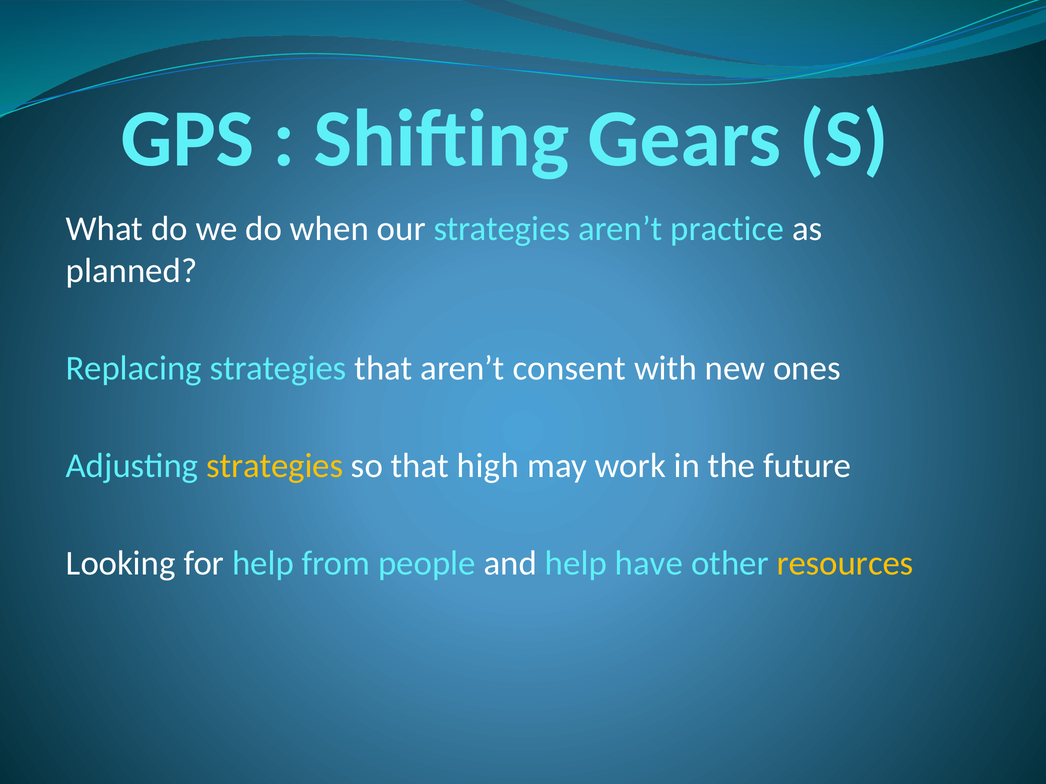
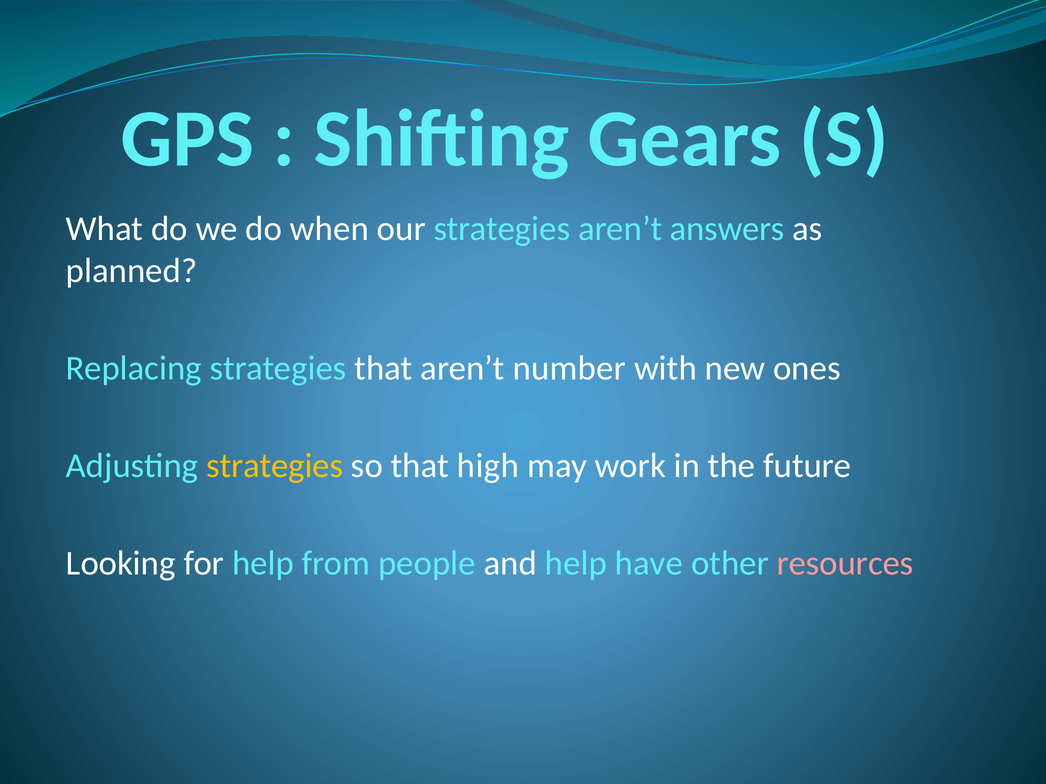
practice: practice -> answers
consent: consent -> number
resources colour: yellow -> pink
